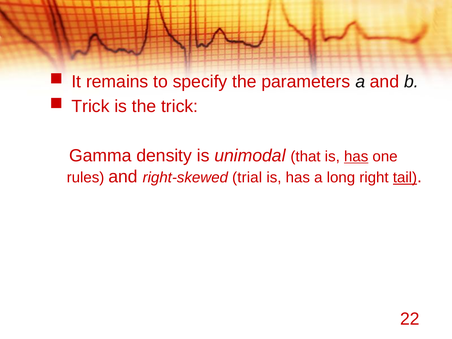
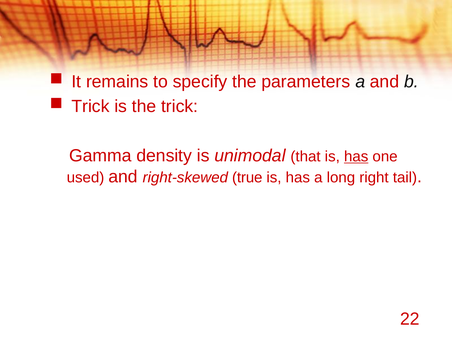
rules: rules -> used
trial: trial -> true
tail underline: present -> none
